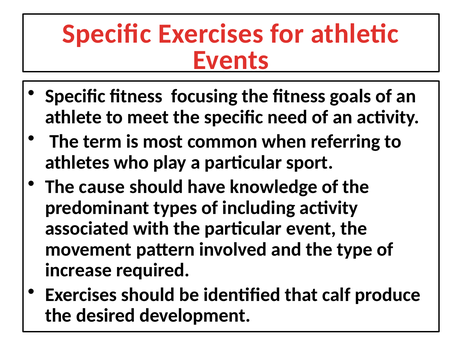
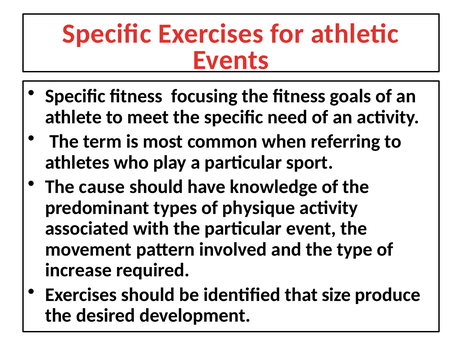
including: including -> physique
calf: calf -> size
